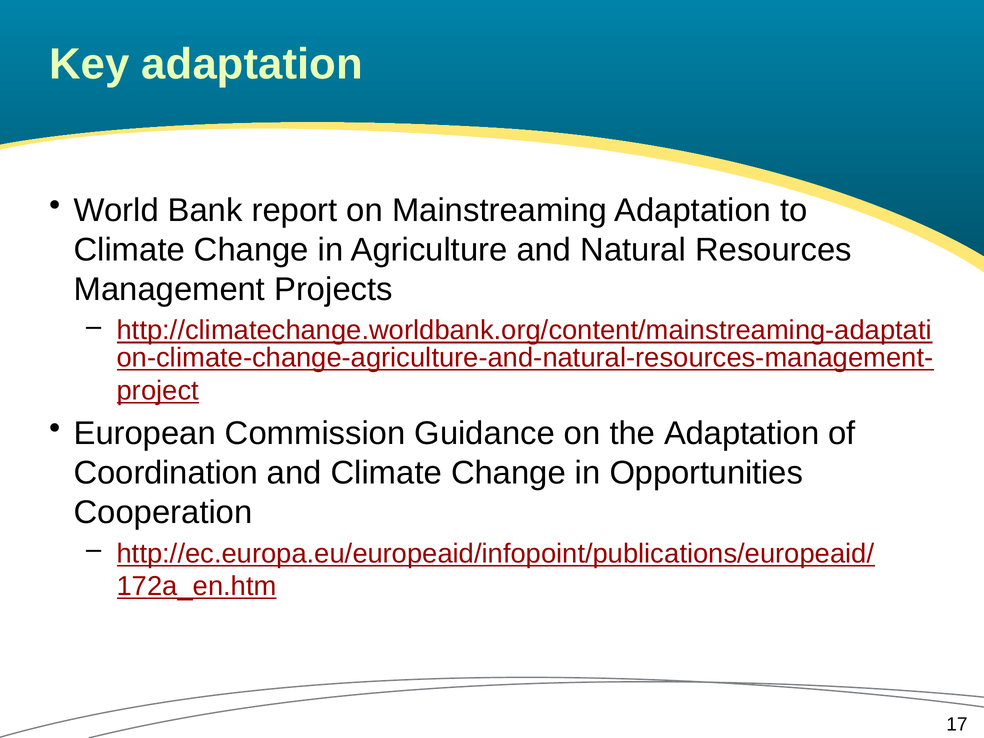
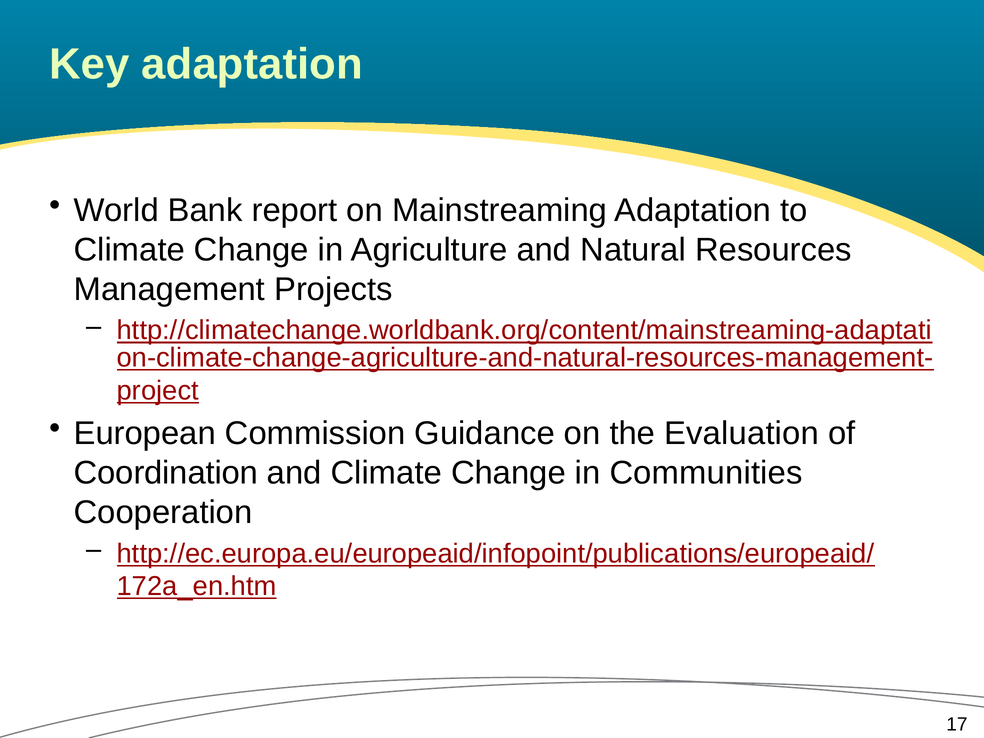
the Adaptation: Adaptation -> Evaluation
Opportunities: Opportunities -> Communities
